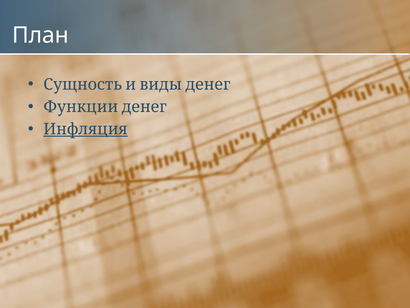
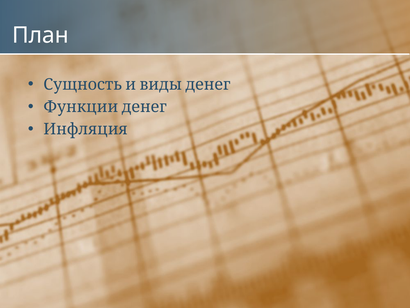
Инфляция underline: present -> none
